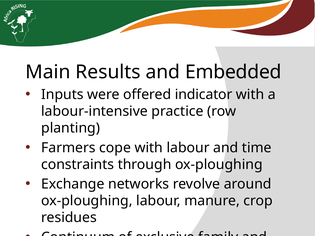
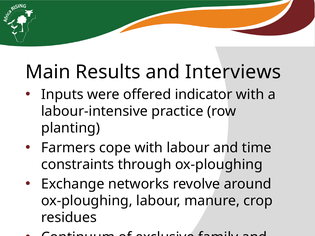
Embedded: Embedded -> Interviews
